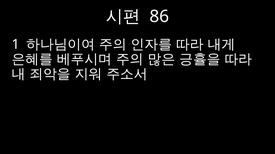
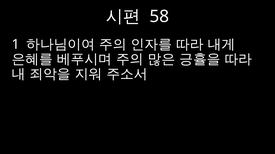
86: 86 -> 58
